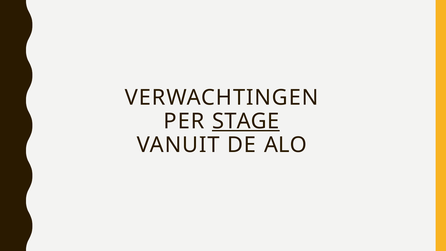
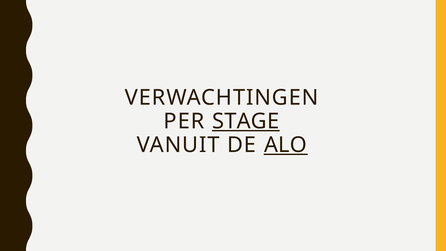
ALO underline: none -> present
